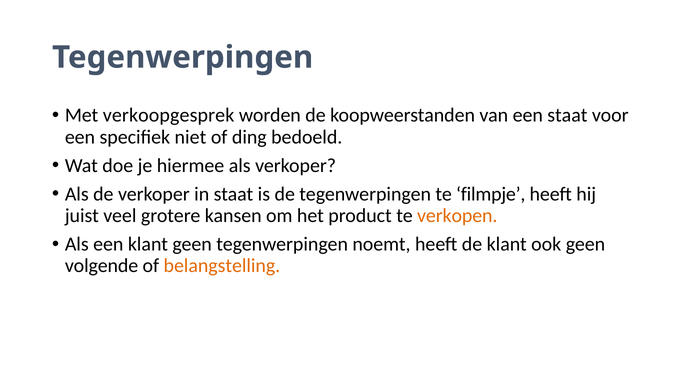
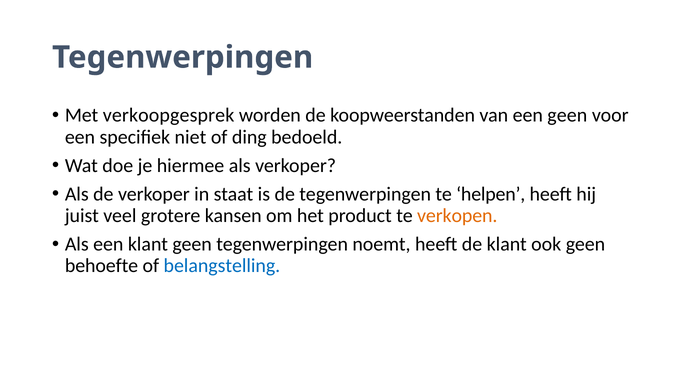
een staat: staat -> geen
filmpje: filmpje -> helpen
volgende: volgende -> behoefte
belangstelling colour: orange -> blue
